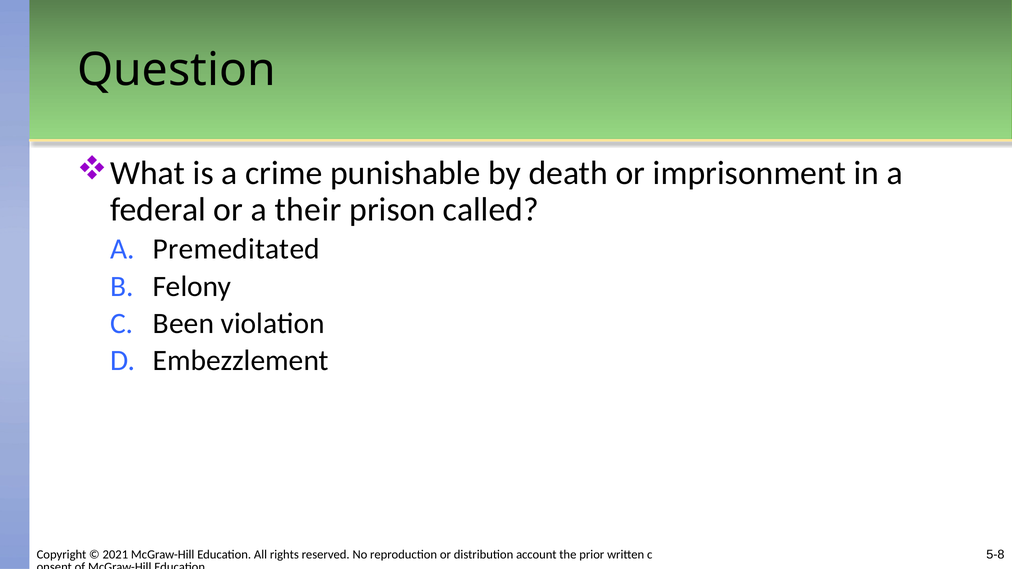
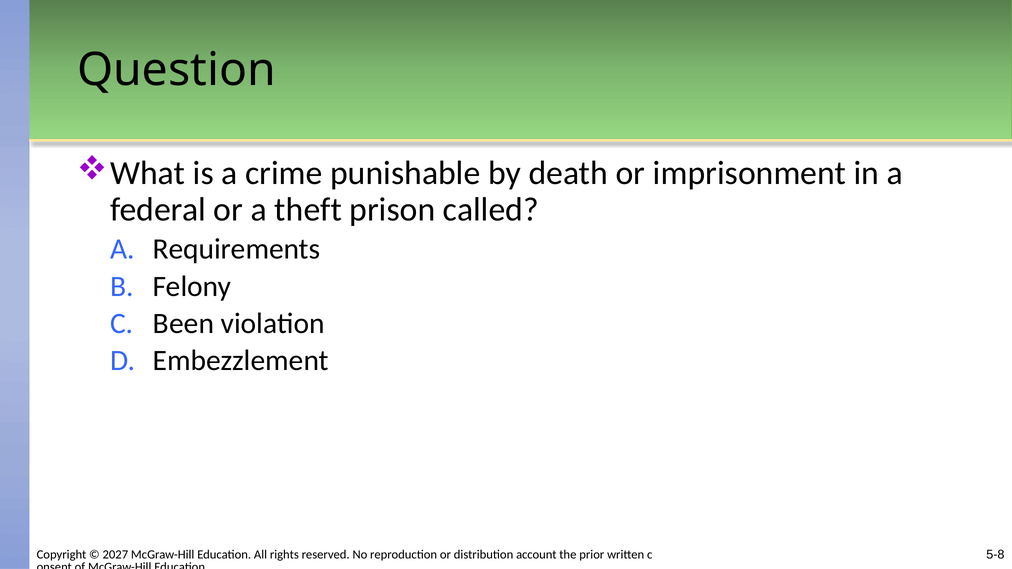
their: their -> theft
Premeditated: Premeditated -> Requirements
2021: 2021 -> 2027
